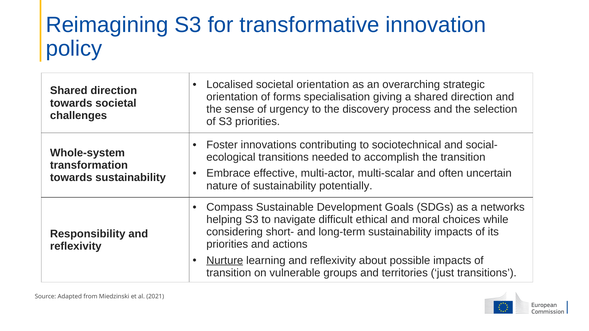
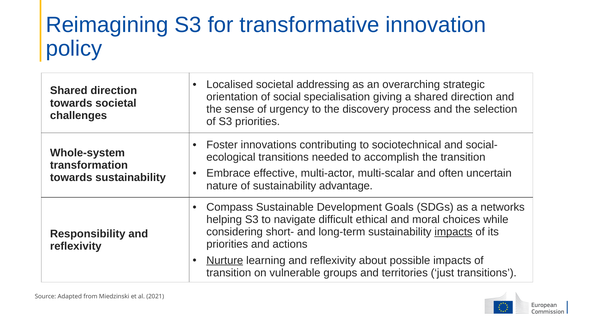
societal orientation: orientation -> addressing
forms: forms -> social
potentially: potentially -> advantage
impacts at (453, 232) underline: none -> present
